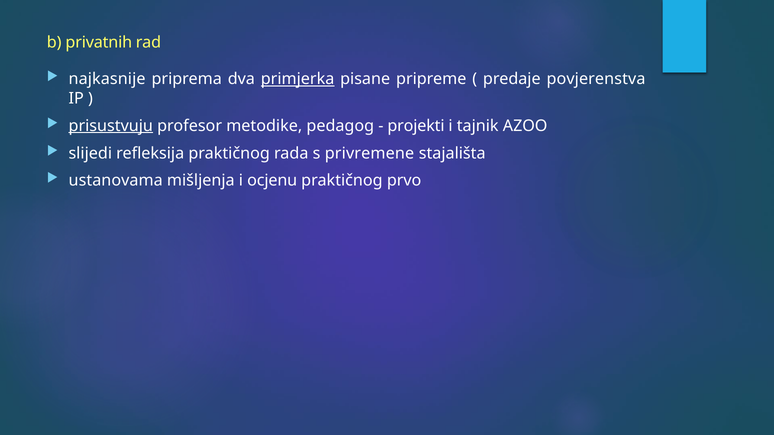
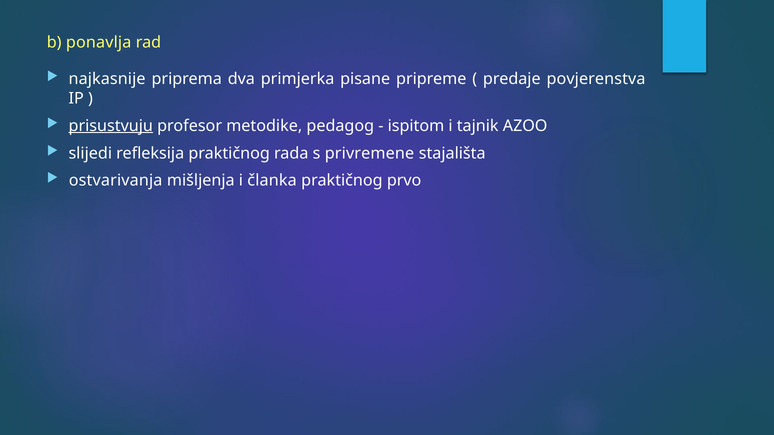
privatnih: privatnih -> ponavlja
primjerka underline: present -> none
projekti: projekti -> ispitom
ustanovama: ustanovama -> ostvarivanja
ocjenu: ocjenu -> članka
